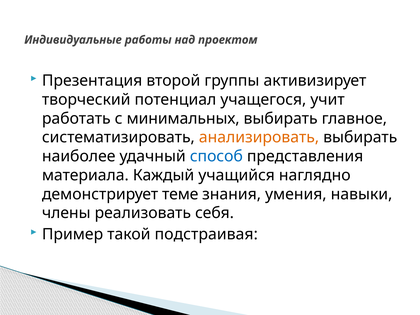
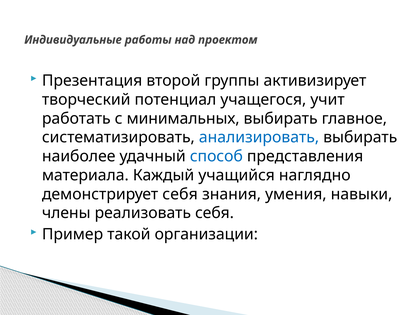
анализировать colour: orange -> blue
демонстрирует теме: теме -> себя
подстраивая: подстраивая -> организации
